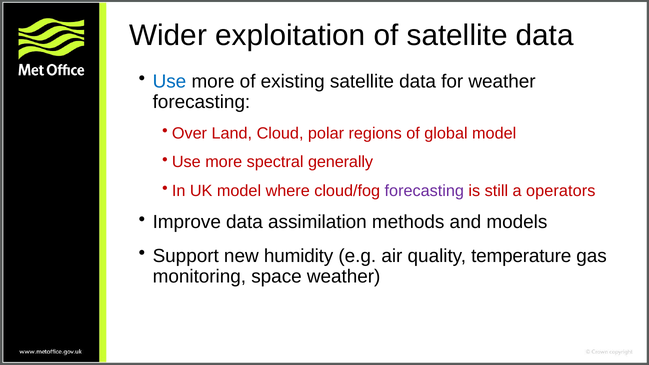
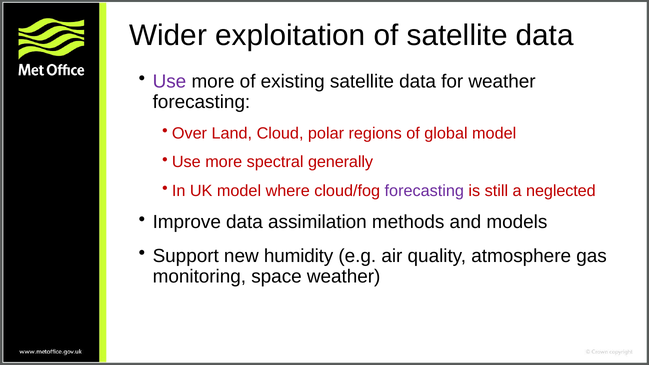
Use at (169, 82) colour: blue -> purple
operators: operators -> neglected
temperature: temperature -> atmosphere
